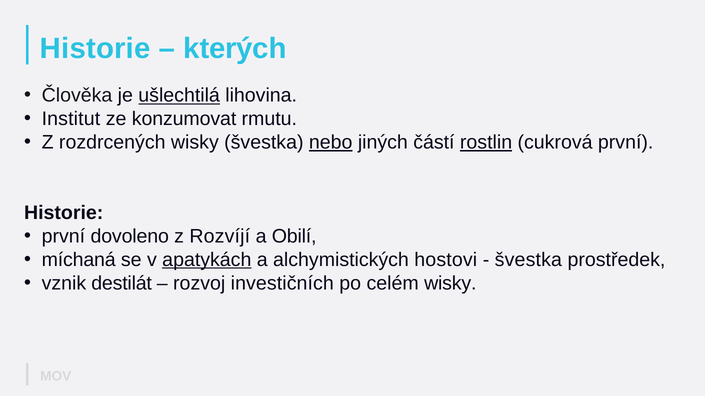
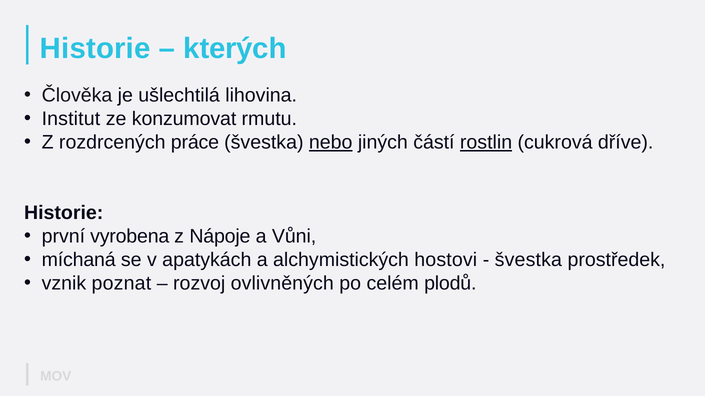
ušlechtilá underline: present -> none
rozdrcených wisky: wisky -> práce
cukrová první: první -> dříve
dovoleno: dovoleno -> vyrobena
Rozvíjí: Rozvíjí -> Nápoje
Obilí: Obilí -> Vůni
apatykách underline: present -> none
destilát: destilát -> poznat
investičních: investičních -> ovlivněných
celém wisky: wisky -> plodů
